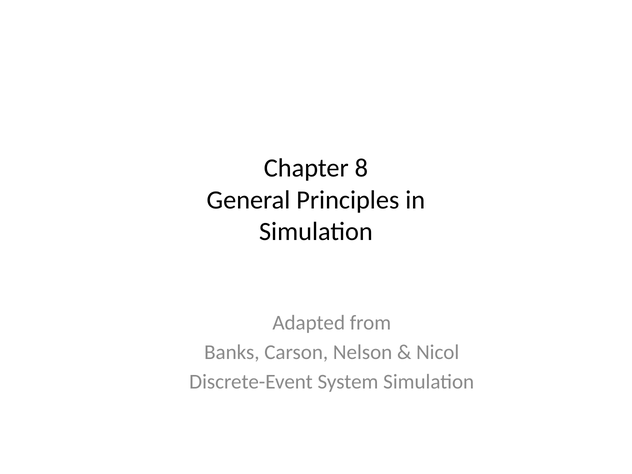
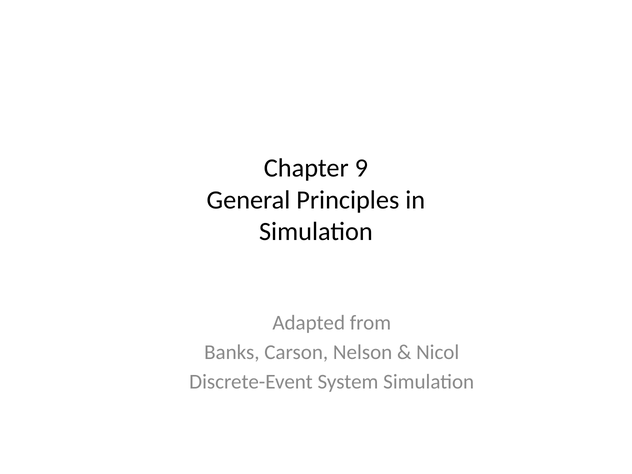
8: 8 -> 9
